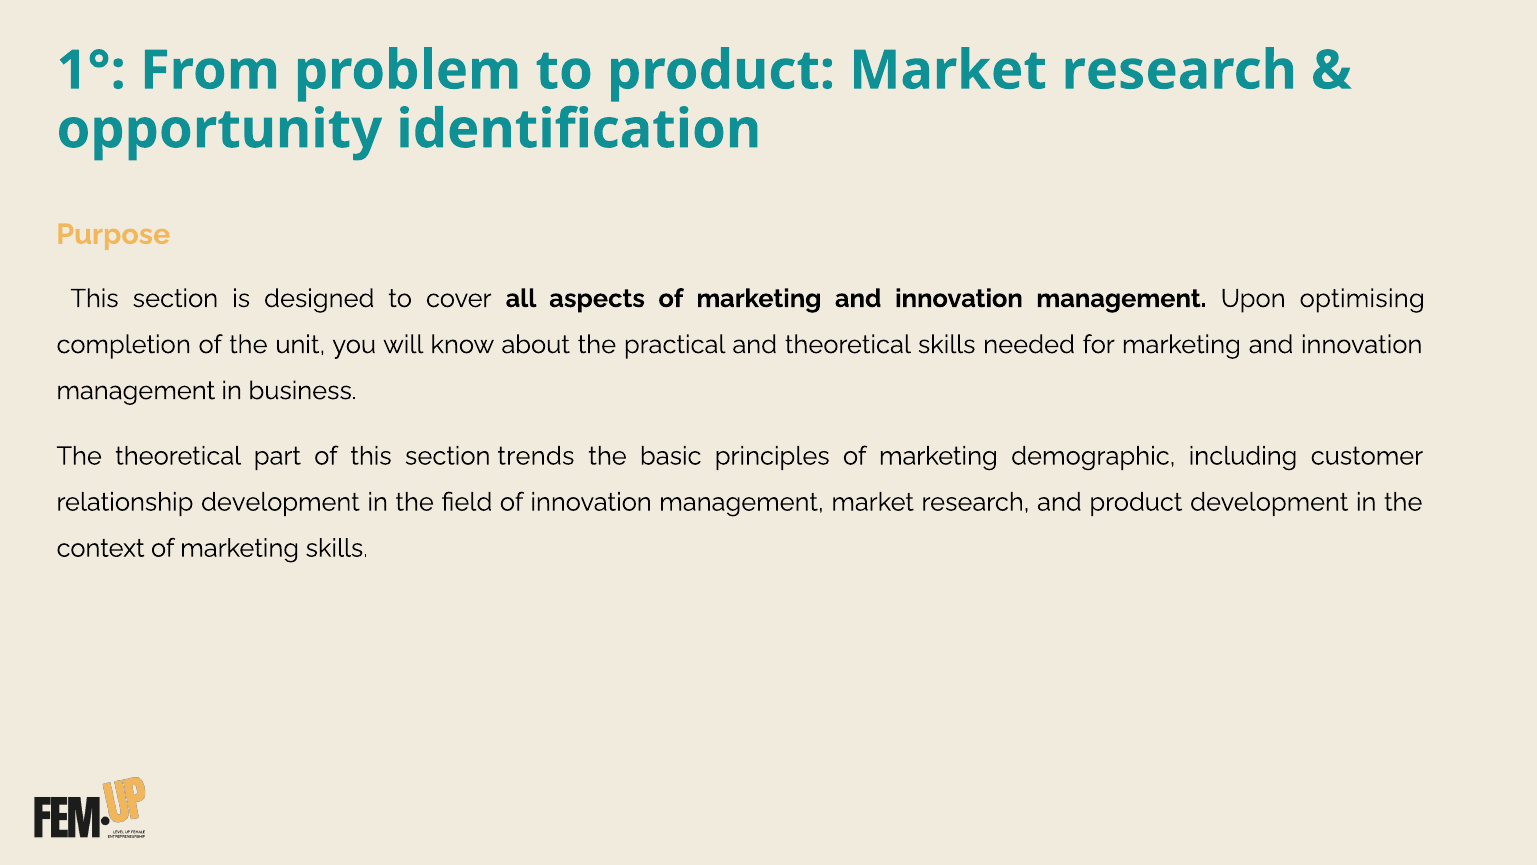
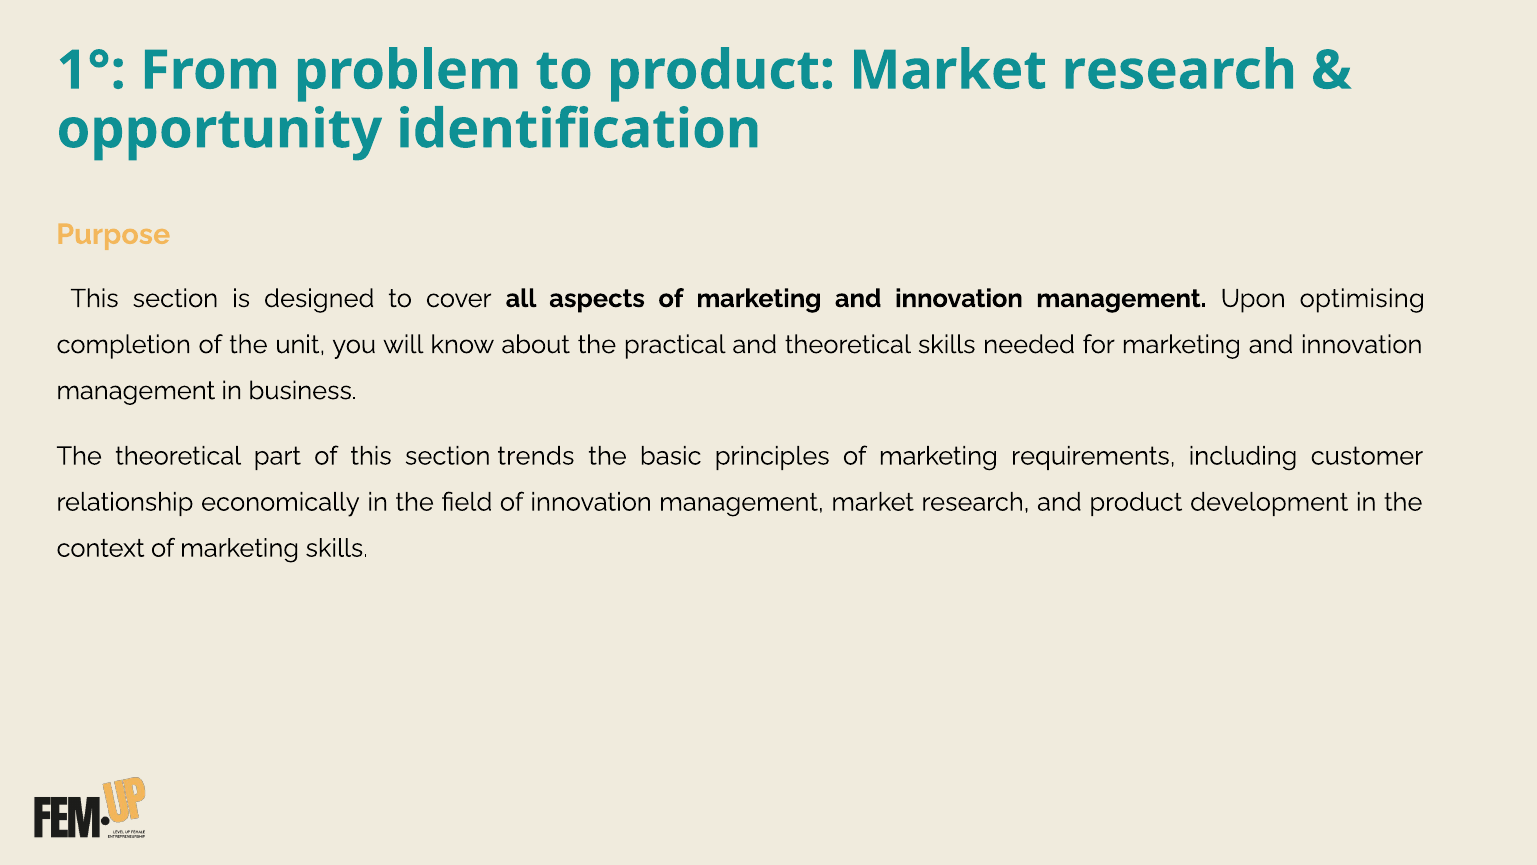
demographic: demographic -> requirements
relationship development: development -> economically
